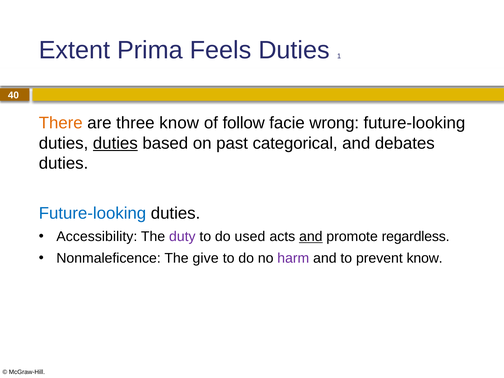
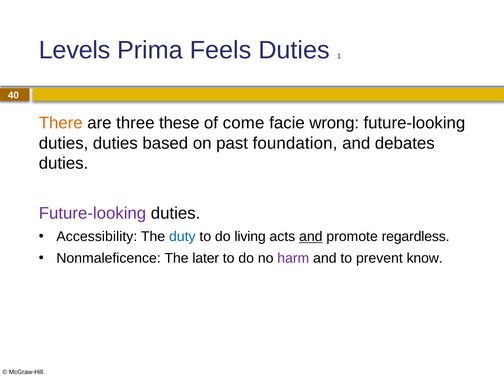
Extent: Extent -> Levels
three know: know -> these
follow: follow -> come
duties at (115, 143) underline: present -> none
categorical: categorical -> foundation
Future-looking at (92, 213) colour: blue -> purple
duty colour: purple -> blue
used: used -> living
give: give -> later
